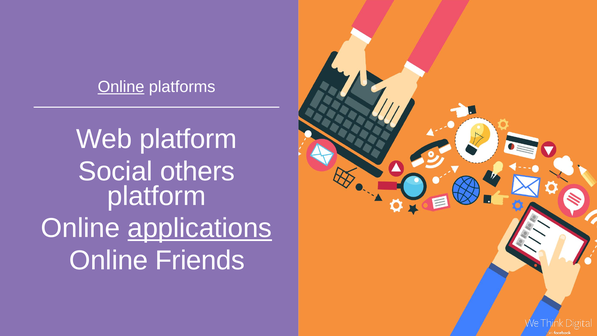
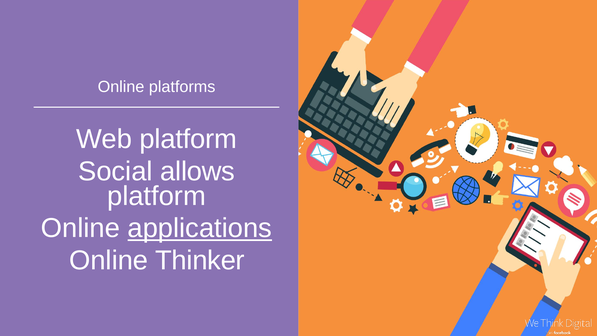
Online at (121, 87) underline: present -> none
others: others -> allows
Friends: Friends -> Thinker
